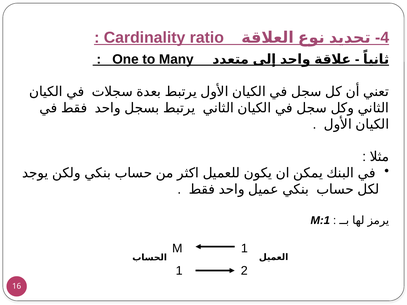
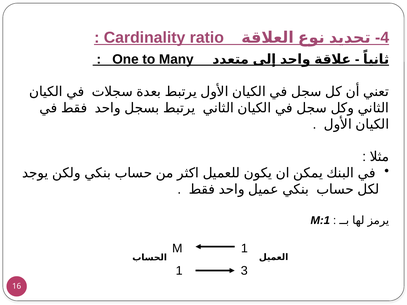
2: 2 -> 3
